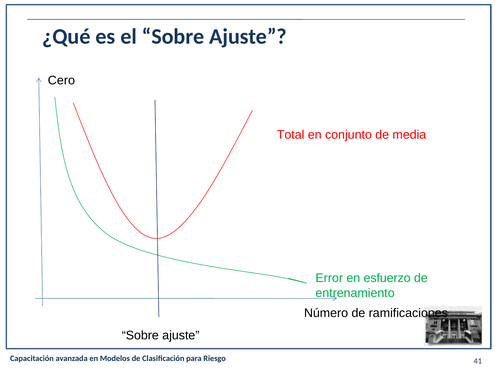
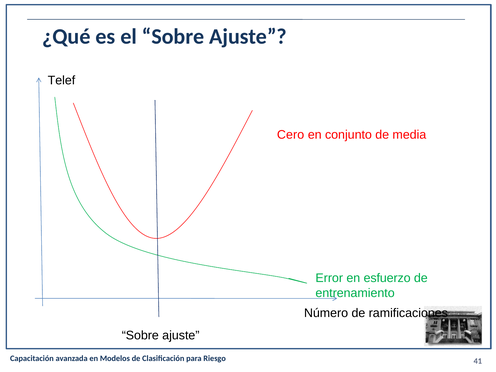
Cero: Cero -> Telef
Total: Total -> Cero
